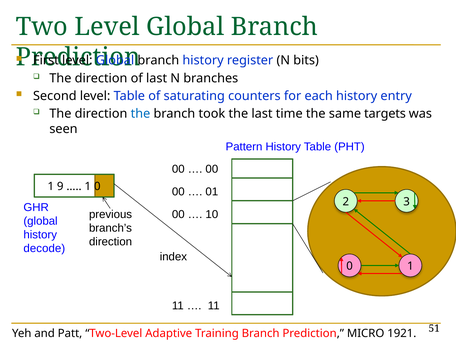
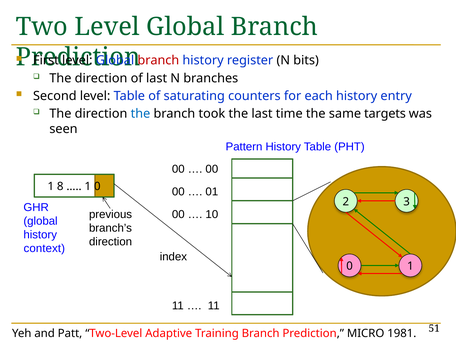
branch at (158, 60) colour: black -> red
9: 9 -> 8
decode: decode -> context
1921: 1921 -> 1981
